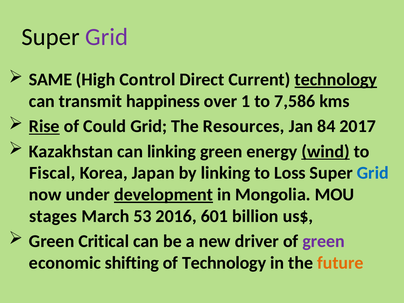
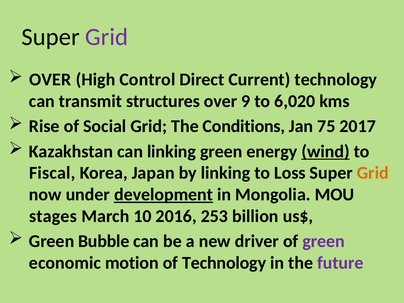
SAME at (50, 80): SAME -> OVER
technology at (336, 80) underline: present -> none
happiness: happiness -> structures
1: 1 -> 9
7,586: 7,586 -> 6,020
Rise underline: present -> none
Could: Could -> Social
Resources: Resources -> Conditions
84: 84 -> 75
Grid at (373, 173) colour: blue -> orange
53: 53 -> 10
601: 601 -> 253
Critical: Critical -> Bubble
shifting: shifting -> motion
future colour: orange -> purple
